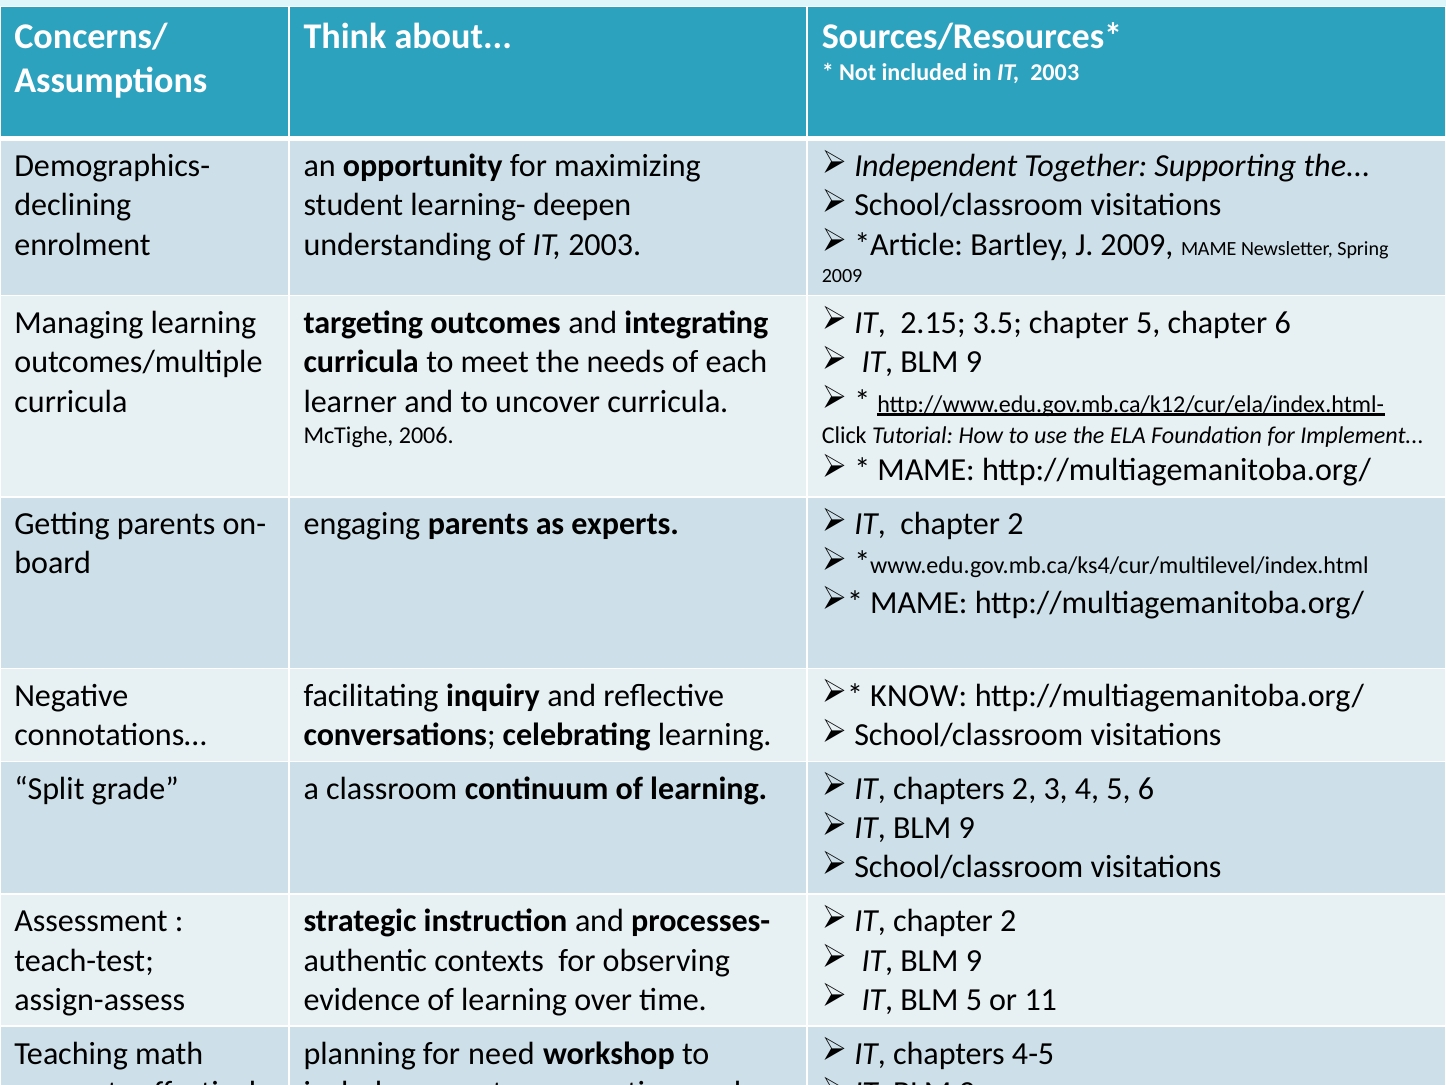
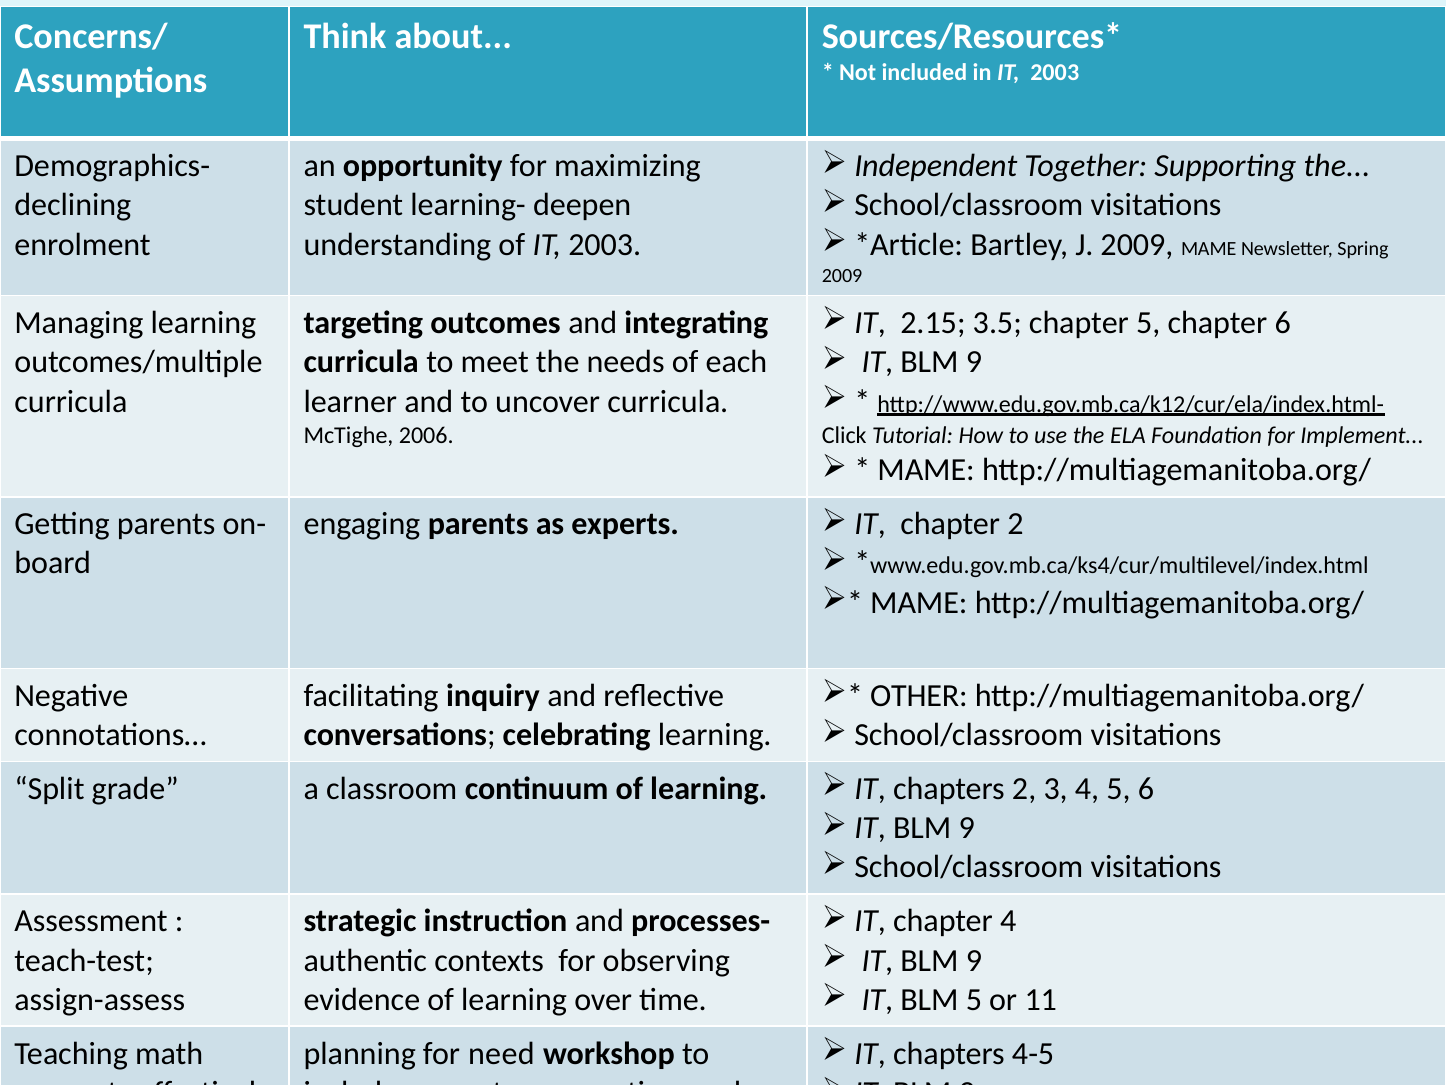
KNOW: KNOW -> OTHER
2 at (1008, 921): 2 -> 4
